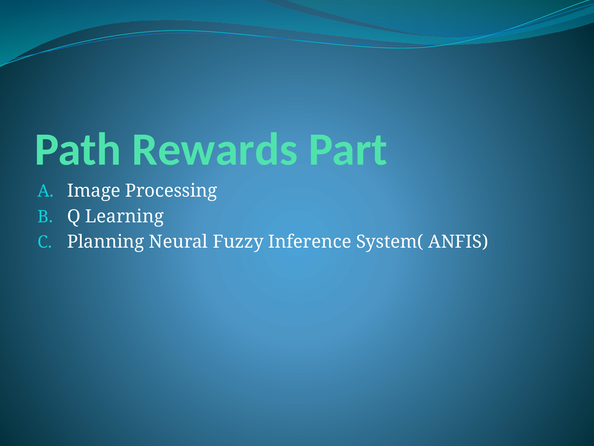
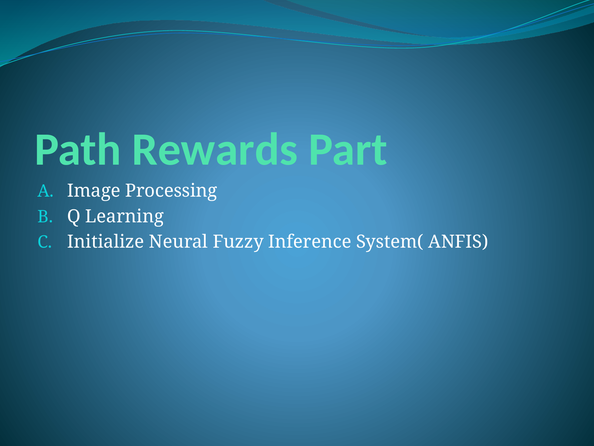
Planning: Planning -> Initialize
